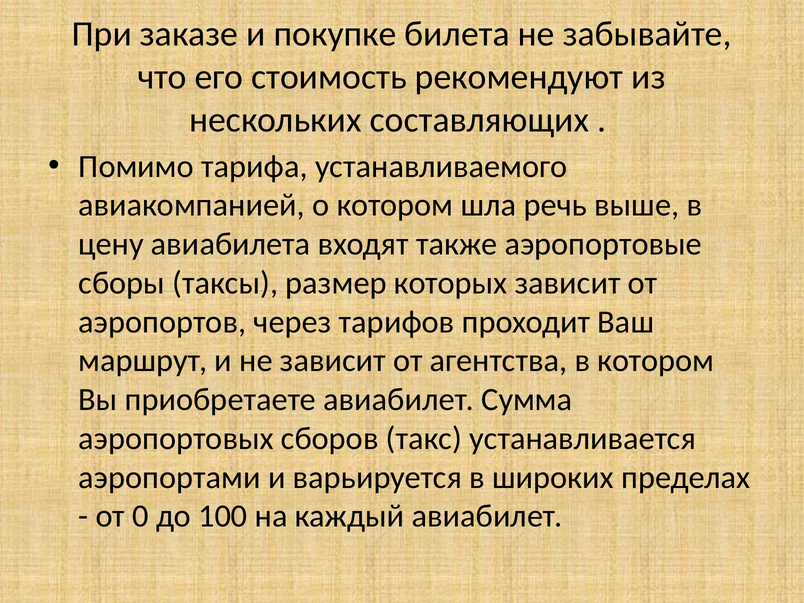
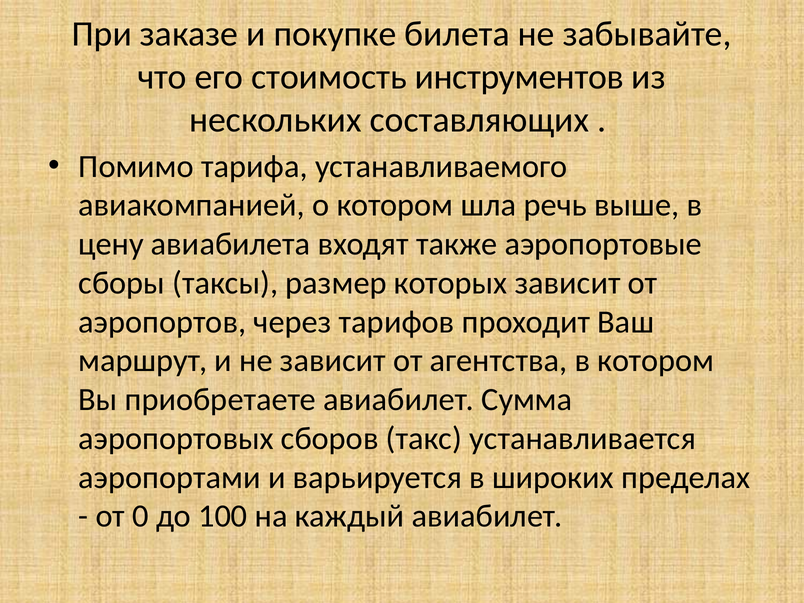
рекомендуют: рекомендуют -> инструментов
